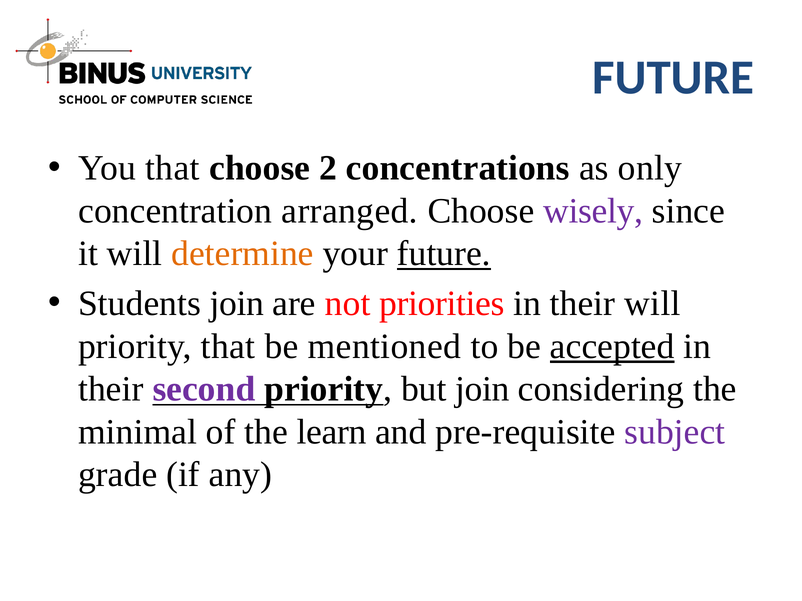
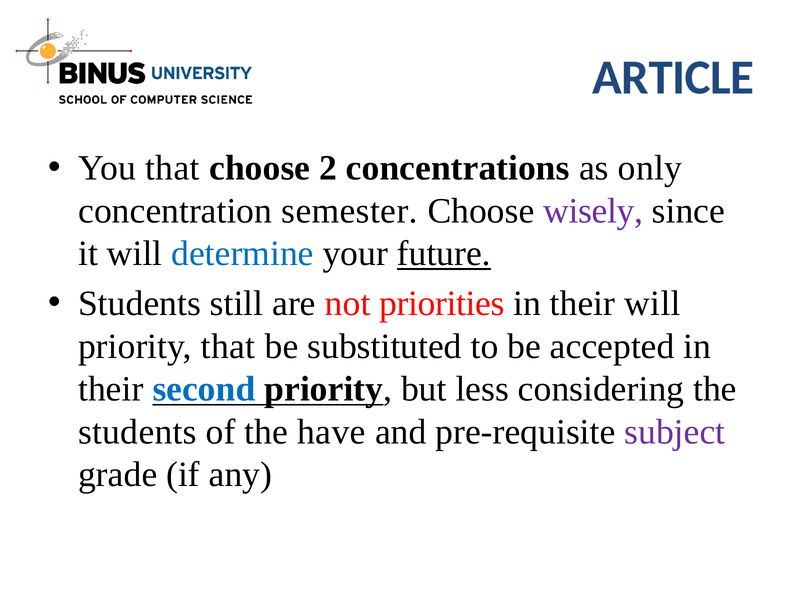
FUTURE at (673, 78): FUTURE -> ARTICLE
arranged: arranged -> semester
determine colour: orange -> blue
Students join: join -> still
mentioned: mentioned -> substituted
accepted underline: present -> none
second colour: purple -> blue
but join: join -> less
minimal at (138, 432): minimal -> students
learn: learn -> have
